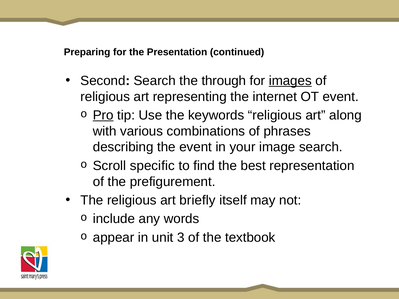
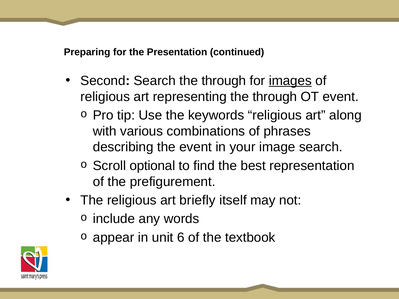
representing the internet: internet -> through
Pro underline: present -> none
specific: specific -> optional
3: 3 -> 6
